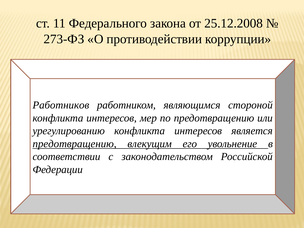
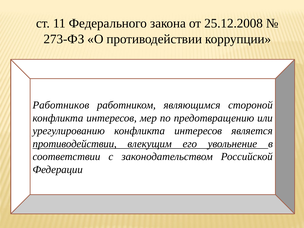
предотвращению at (75, 144): предотвращению -> противодействии
